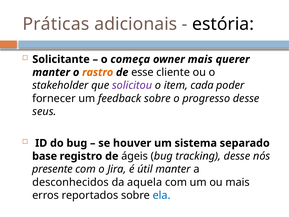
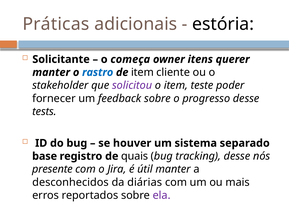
owner mais: mais -> itens
rastro colour: orange -> blue
de esse: esse -> item
cada: cada -> teste
seus: seus -> tests
ágeis: ágeis -> quais
aquela: aquela -> diárias
ela colour: blue -> purple
